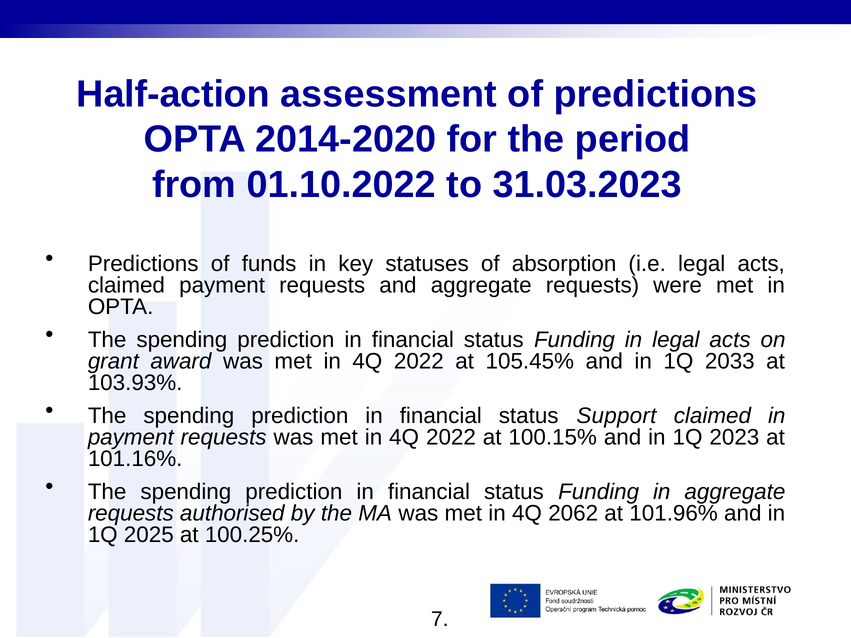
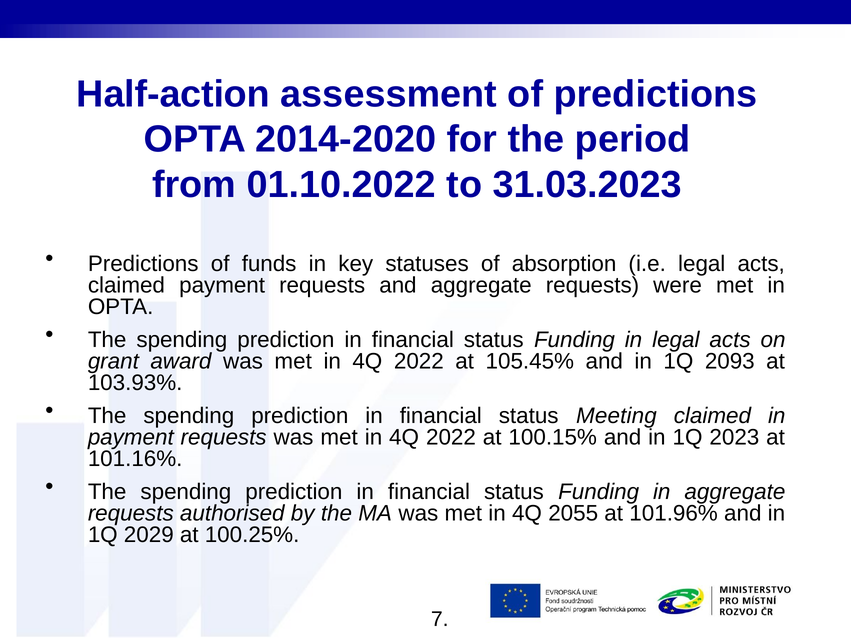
2033: 2033 -> 2093
Support: Support -> Meeting
2062: 2062 -> 2055
2025: 2025 -> 2029
